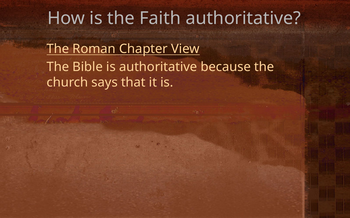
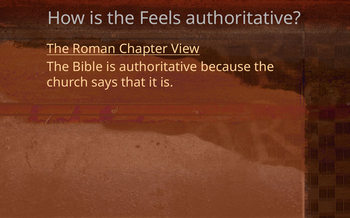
Faith: Faith -> Feels
